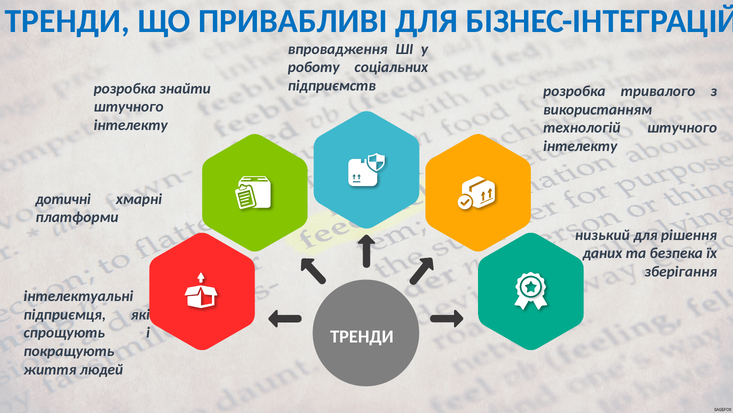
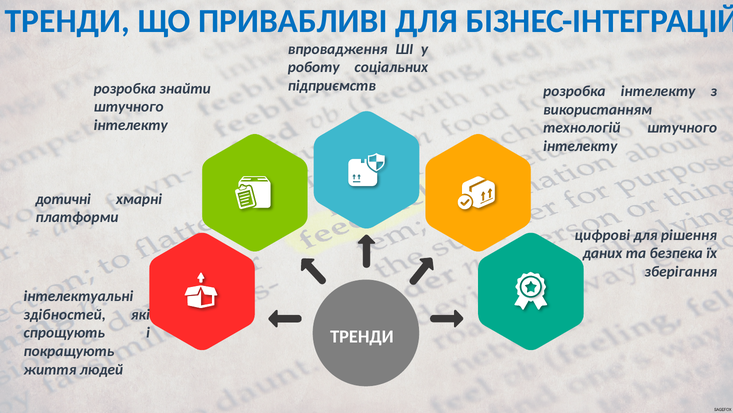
розробка тривалого: тривалого -> інтелекту
низький: низький -> цифрові
підприємця: підприємця -> здібностей
